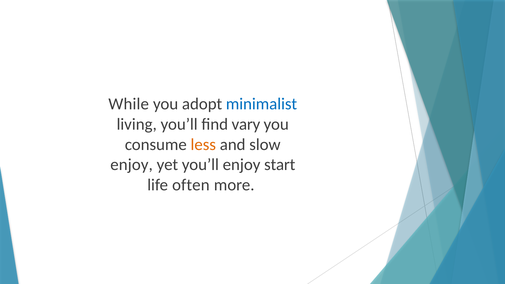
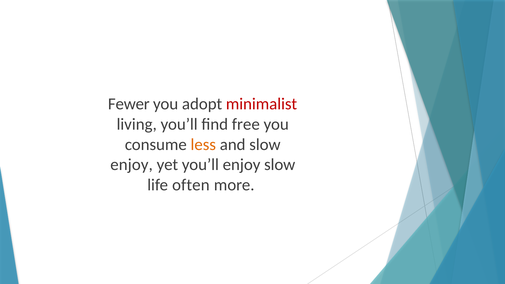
While: While -> Fewer
minimalist colour: blue -> red
vary: vary -> free
enjoy start: start -> slow
